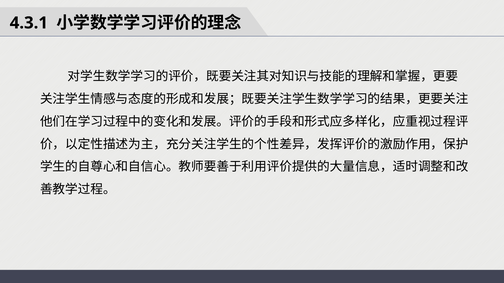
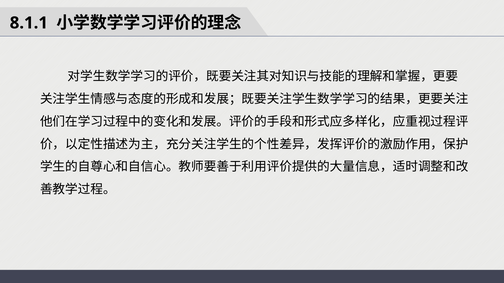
4.3.1: 4.3.1 -> 8.1.1
